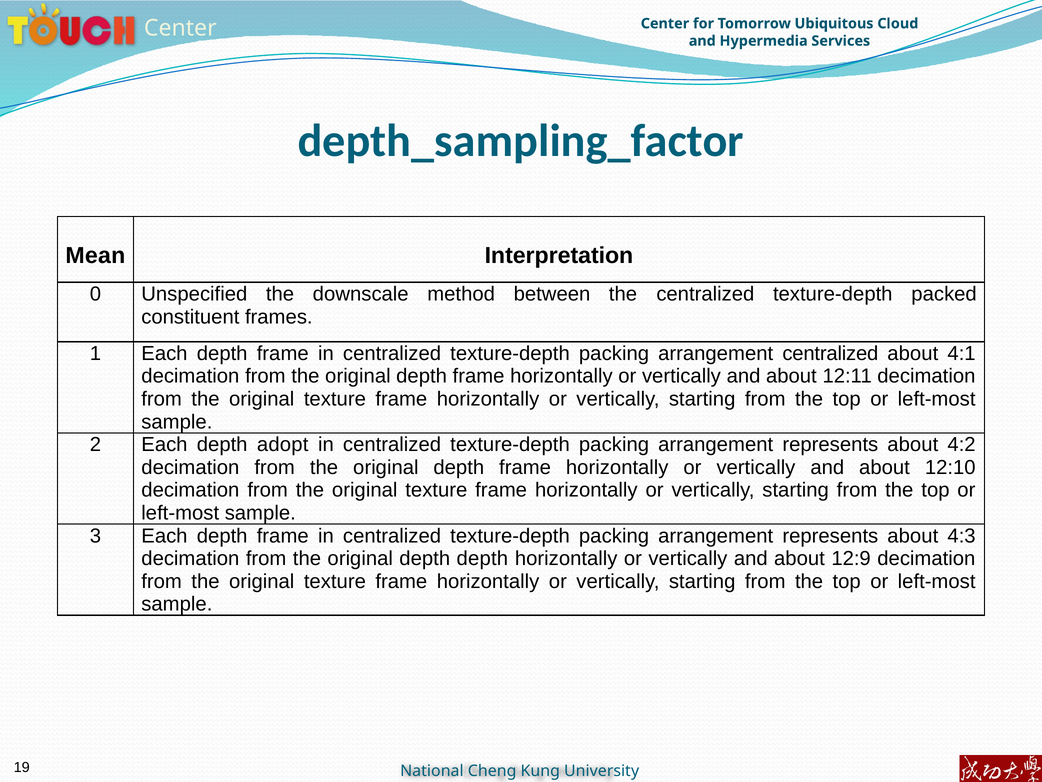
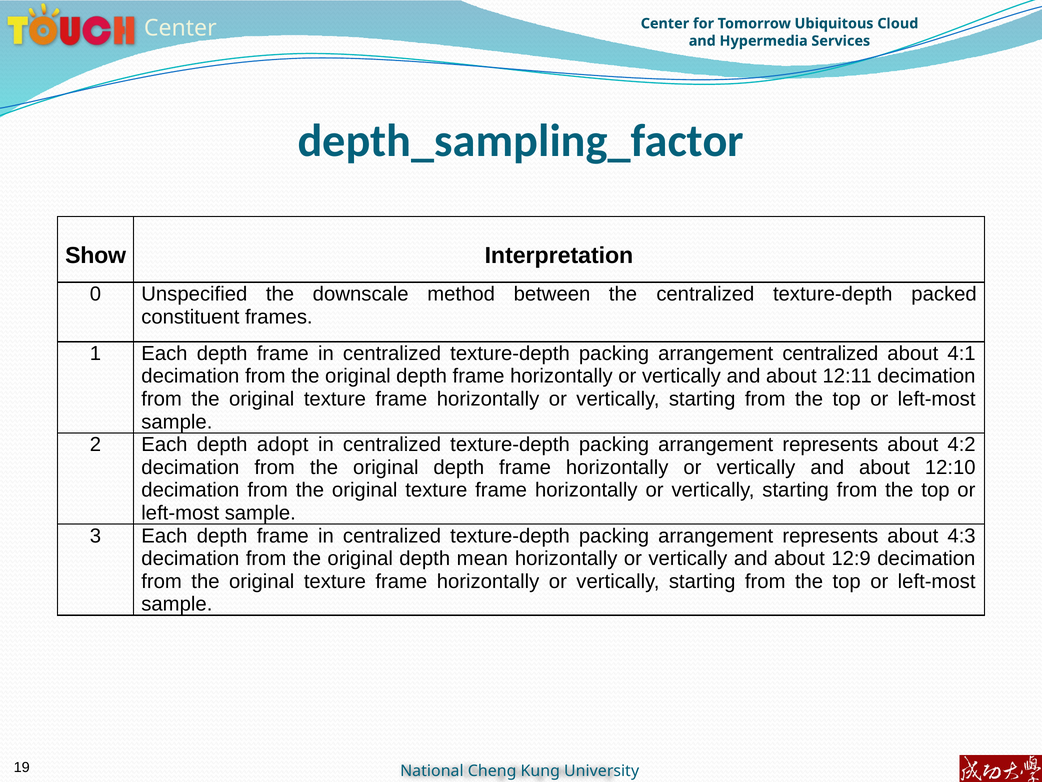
Mean: Mean -> Show
depth depth: depth -> mean
